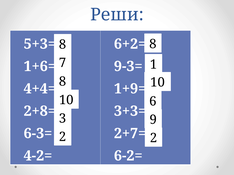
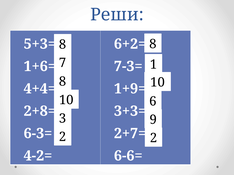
9-3=: 9-3= -> 7-3=
6-2=: 6-2= -> 6-6=
